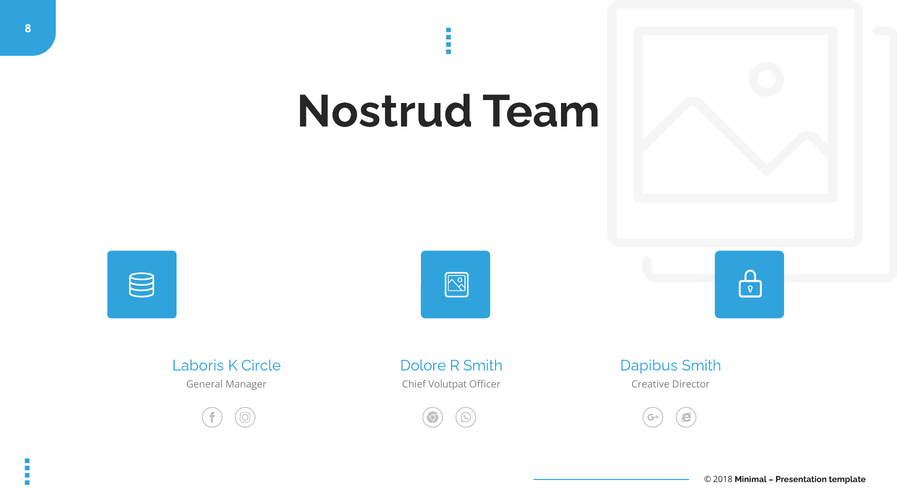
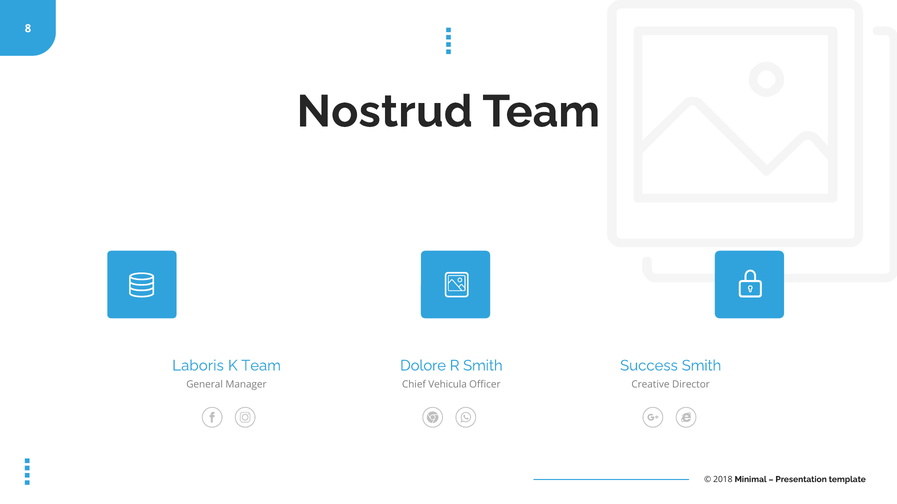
K Circle: Circle -> Team
Dapibus: Dapibus -> Success
Volutpat: Volutpat -> Vehicula
